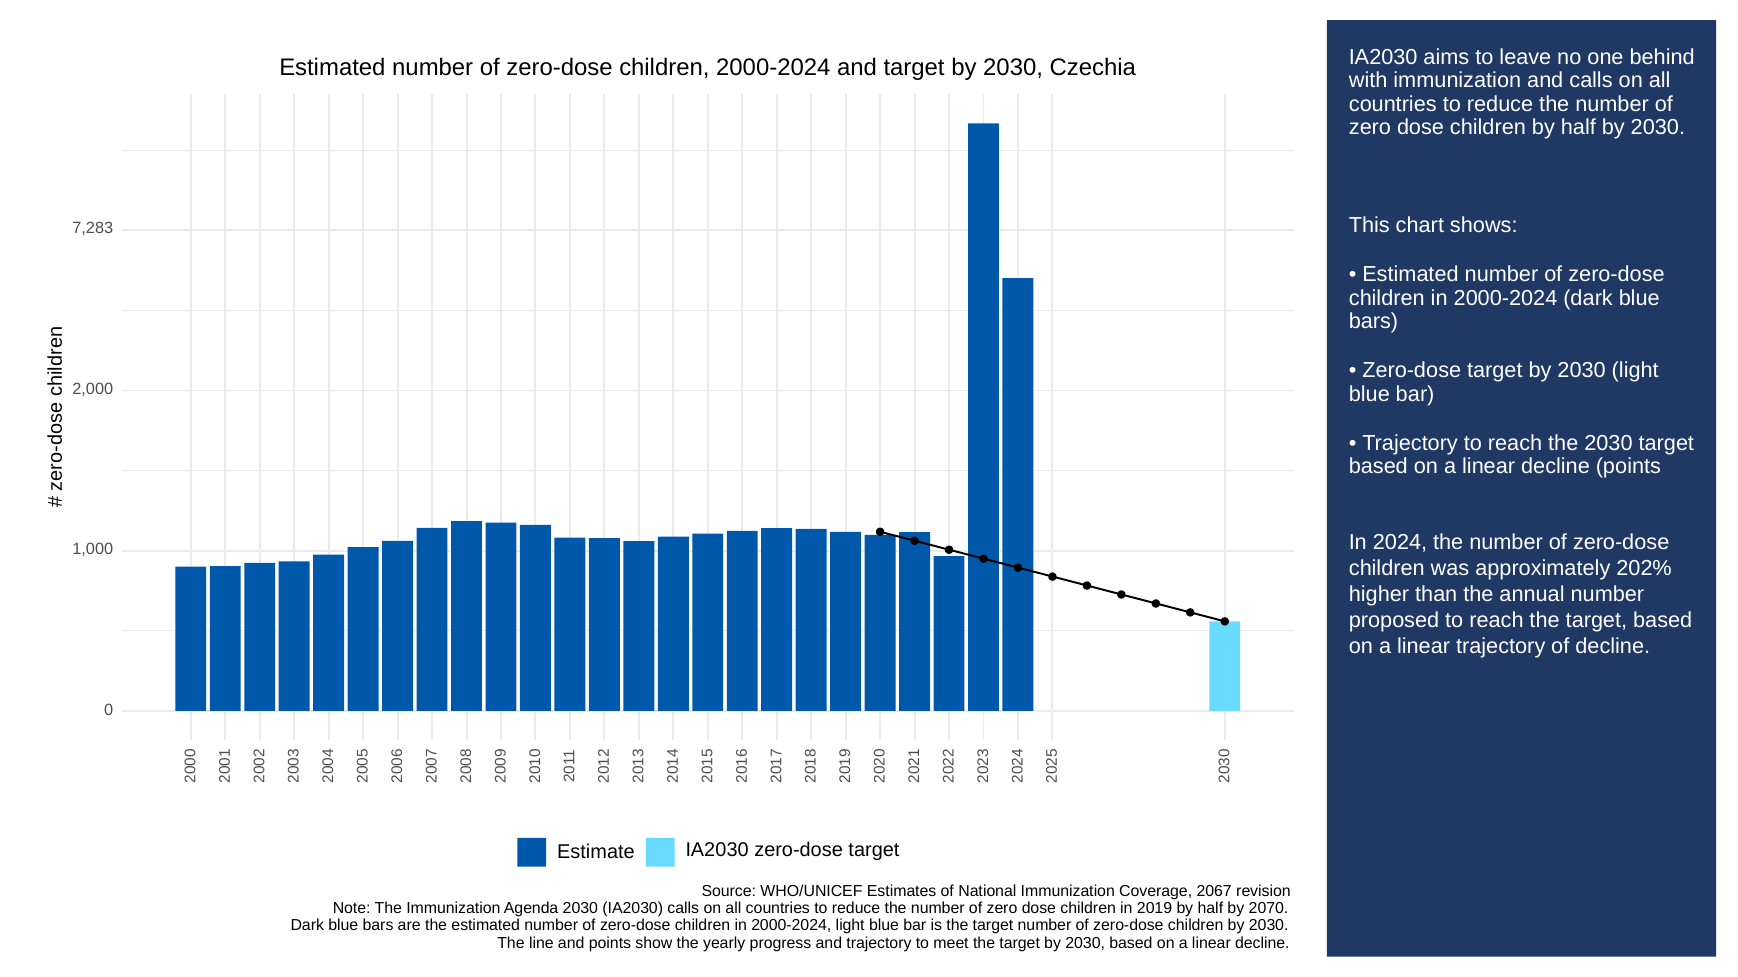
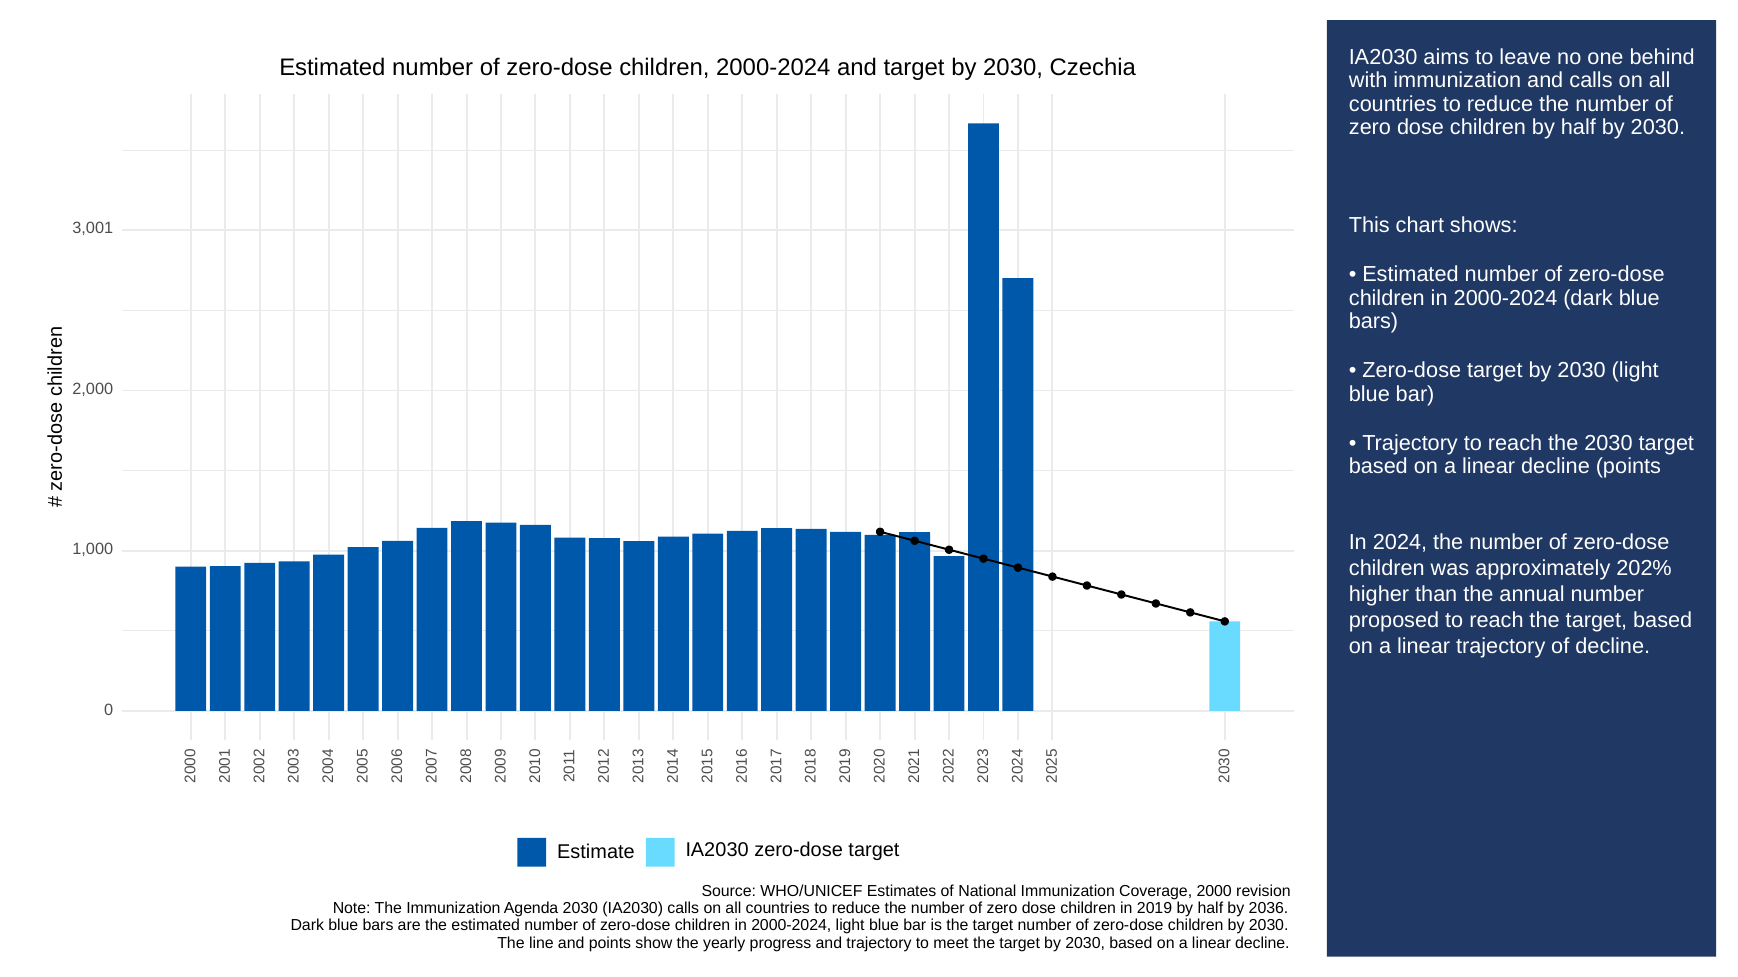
7,283: 7,283 -> 3,001
2067: 2067 -> 2000
2070: 2070 -> 2036
